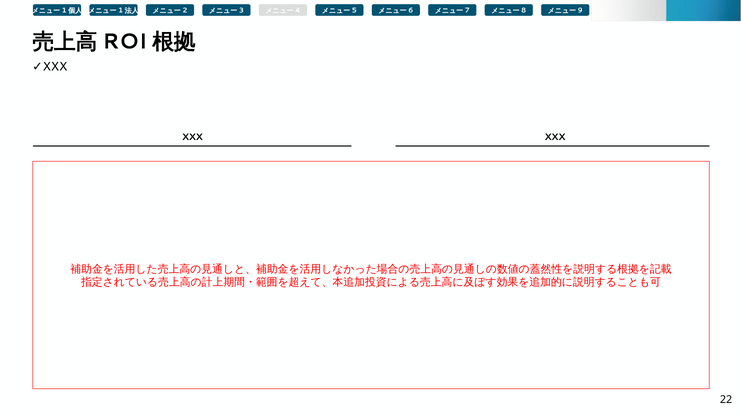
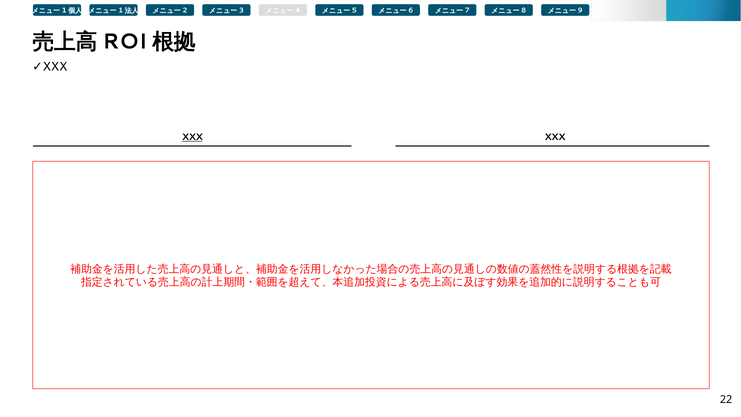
XXX at (192, 137) underline: none -> present
